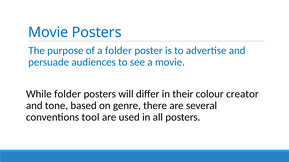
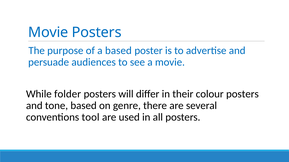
a folder: folder -> based
colour creator: creator -> posters
